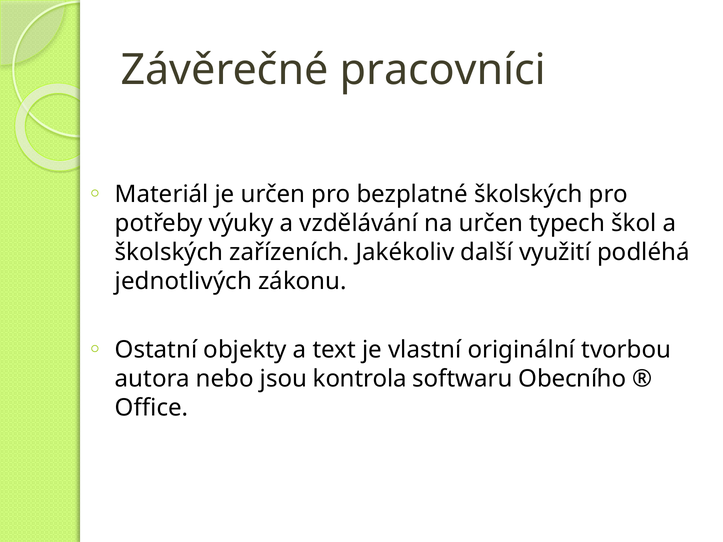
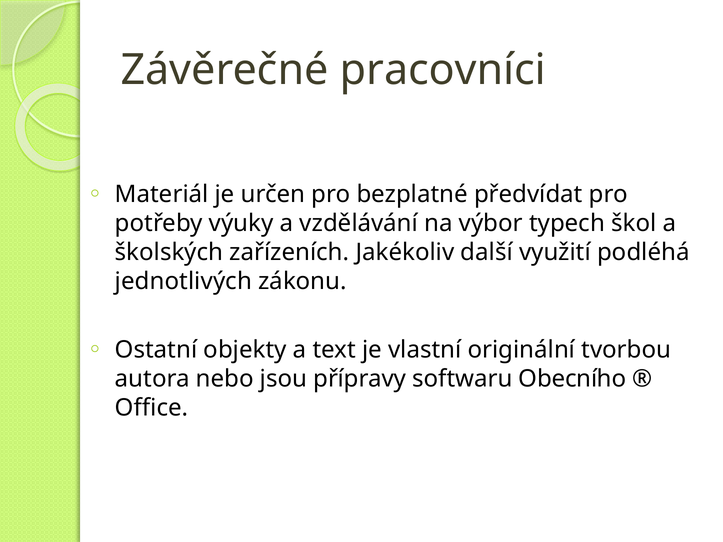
bezplatné školských: školských -> předvídat
na určen: určen -> výbor
kontrola: kontrola -> přípravy
